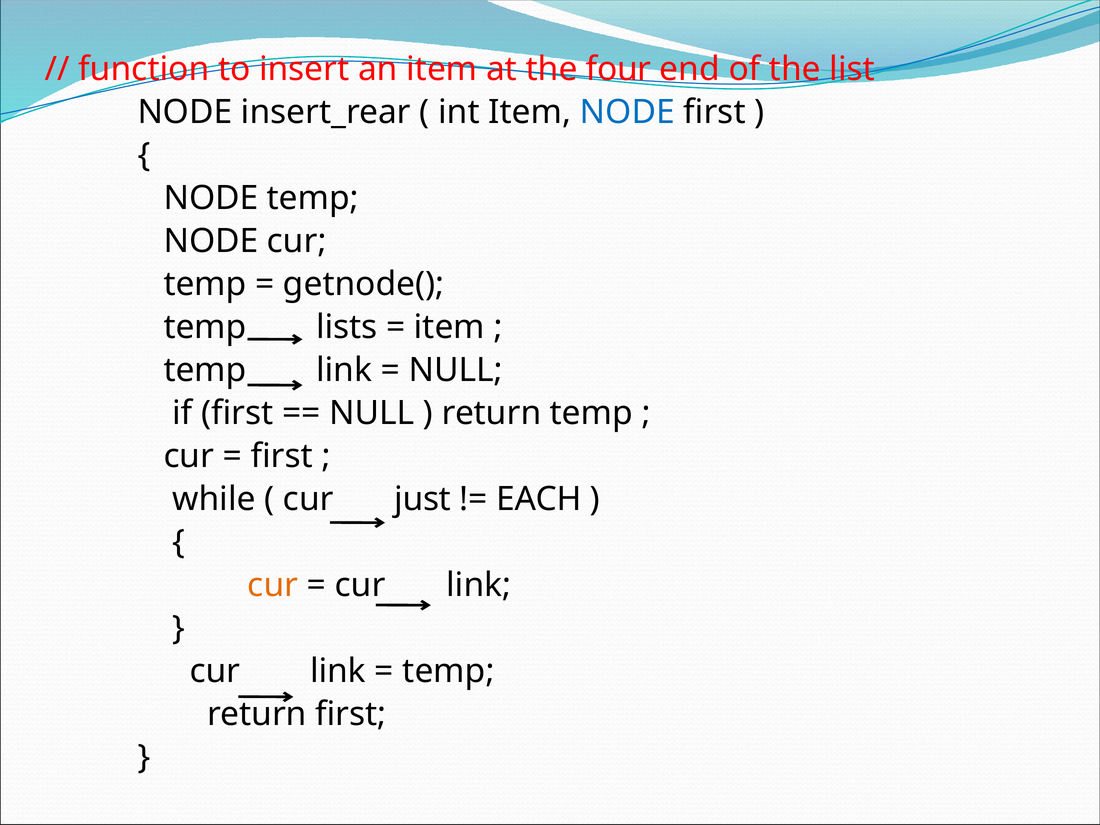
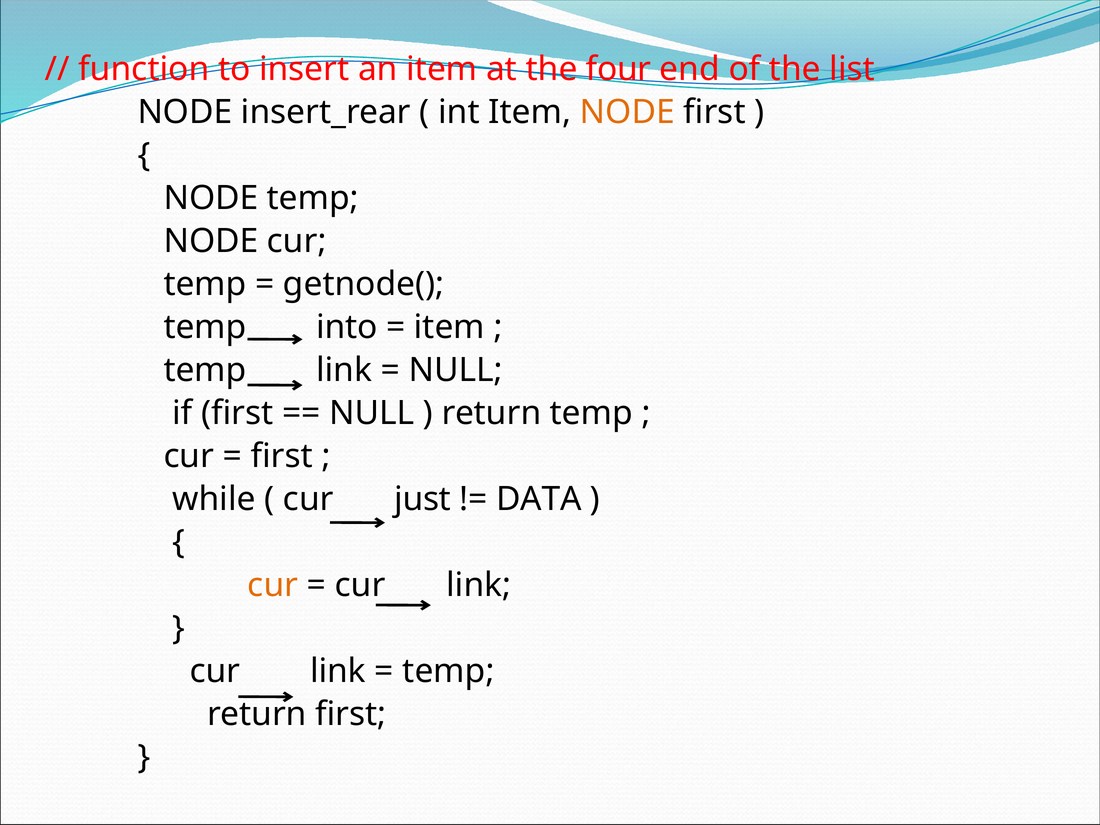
NODE at (627, 112) colour: blue -> orange
lists: lists -> into
EACH: EACH -> DATA
